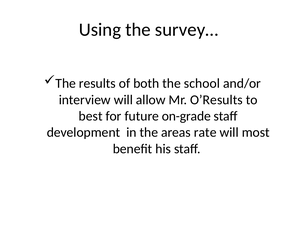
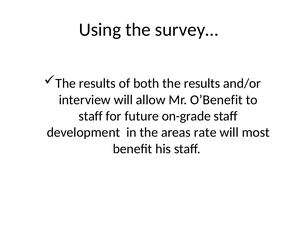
both the school: school -> results
O’Results: O’Results -> O’Benefit
best at (91, 116): best -> staff
